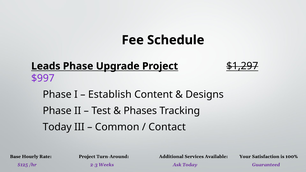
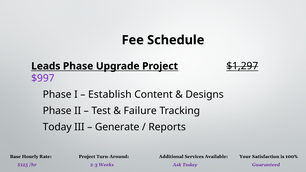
Phases: Phases -> Failure
Common: Common -> Generate
Contact: Contact -> Reports
